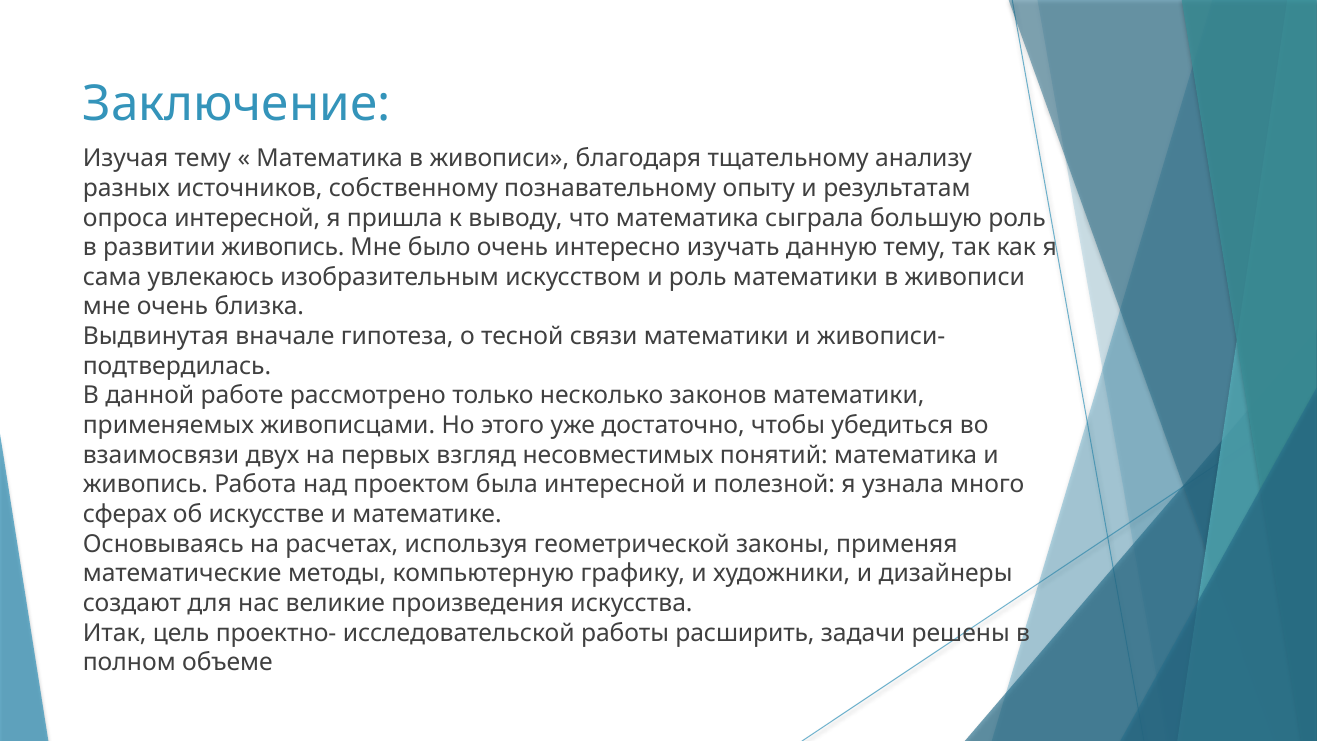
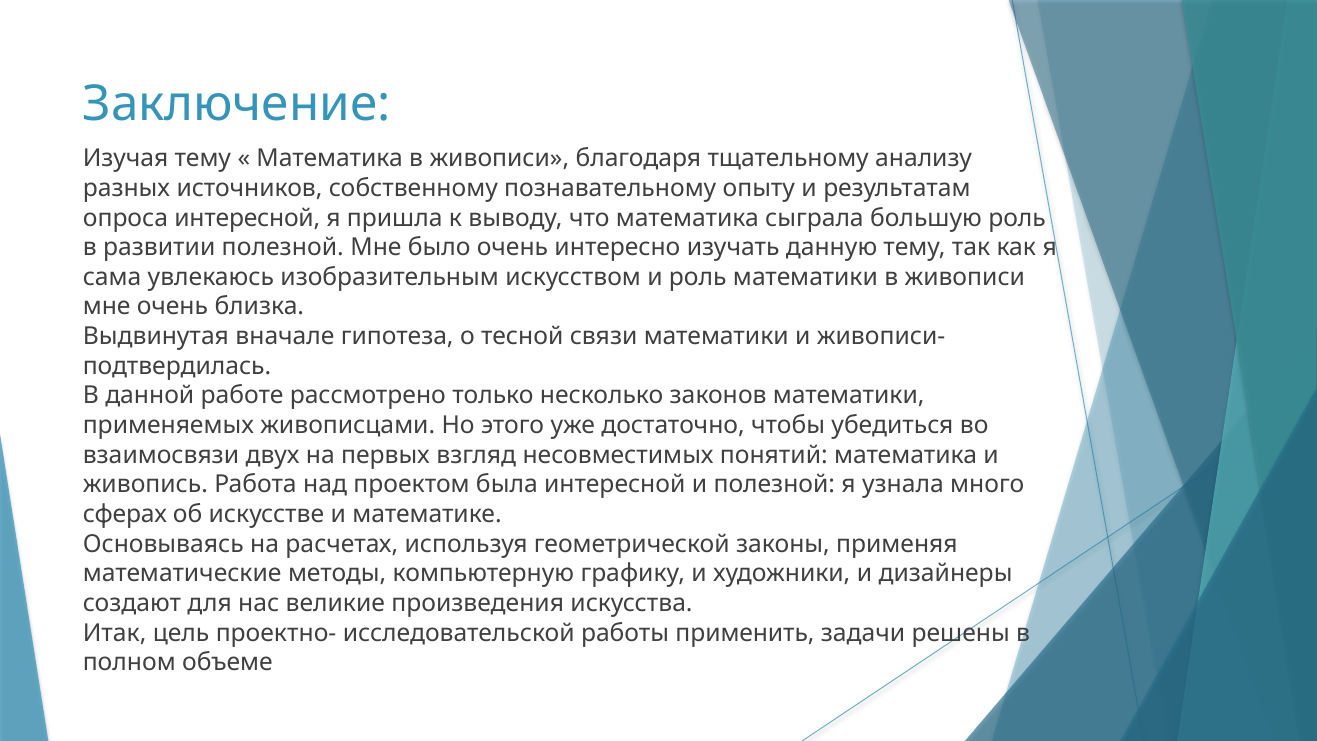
развитии живопись: живопись -> полезной
расширить: расширить -> применить
